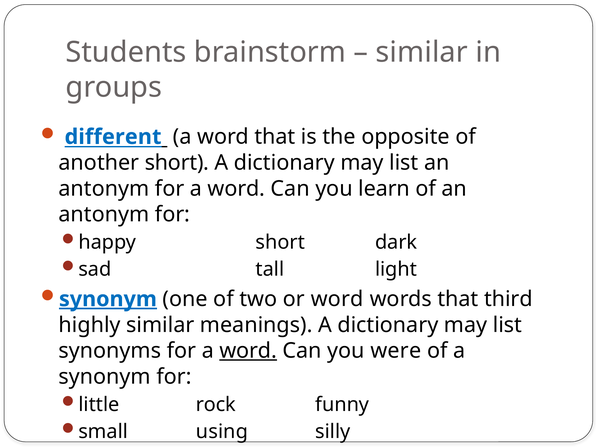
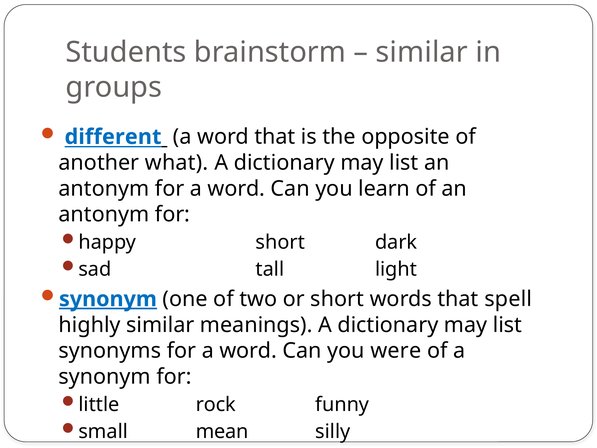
another short: short -> what
or word: word -> short
third: third -> spell
word at (248, 351) underline: present -> none
using: using -> mean
